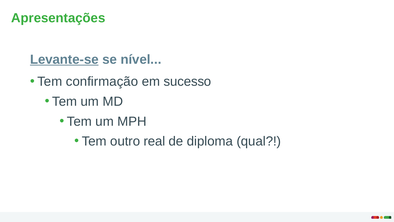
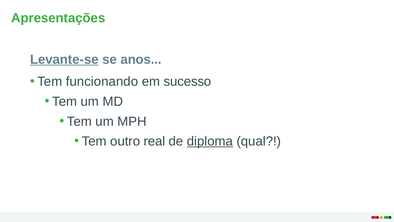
nível: nível -> anos
confirmação: confirmação -> funcionando
diploma underline: none -> present
